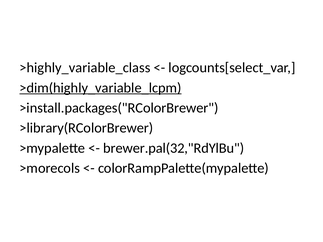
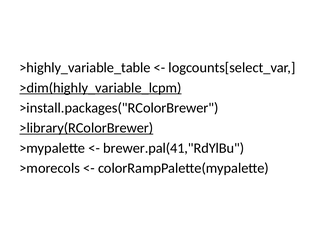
>highly_variable_class: >highly_variable_class -> >highly_variable_table
>library(RColorBrewer underline: none -> present
brewer.pal(32,"RdYlBu: brewer.pal(32,"RdYlBu -> brewer.pal(41,"RdYlBu
